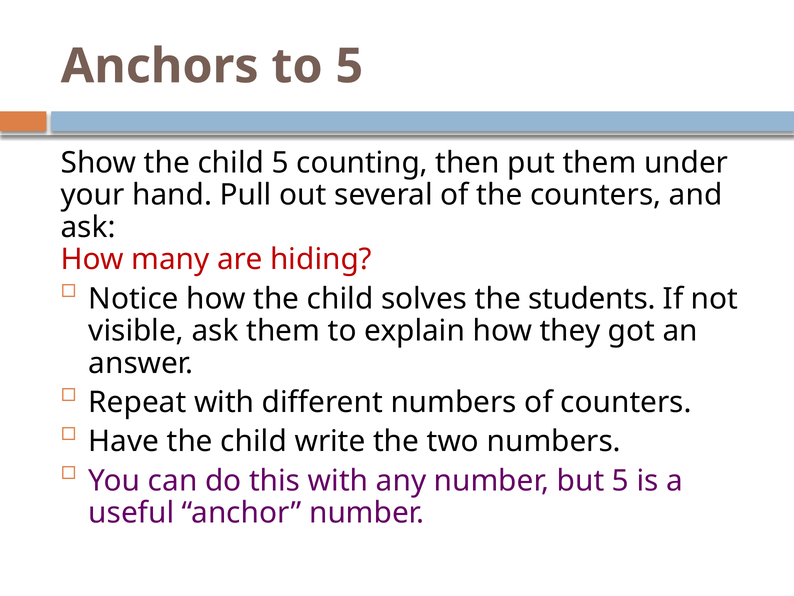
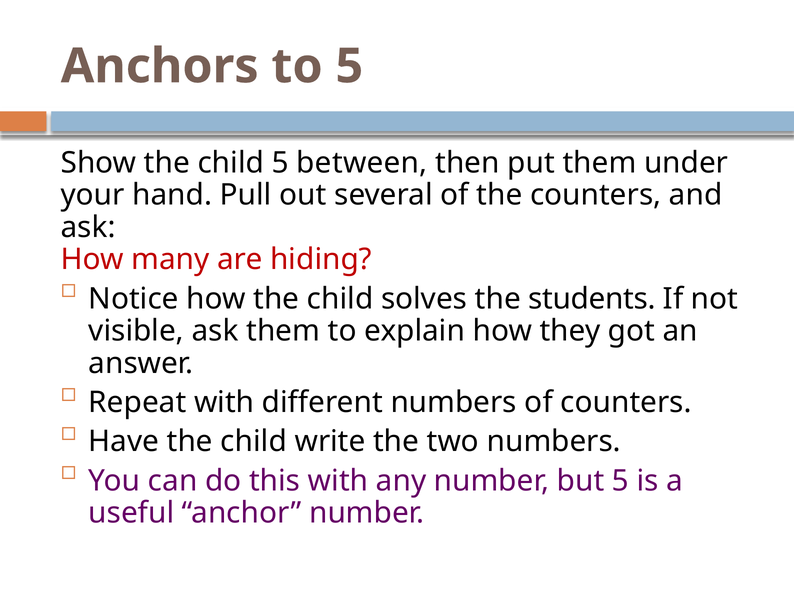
counting: counting -> between
